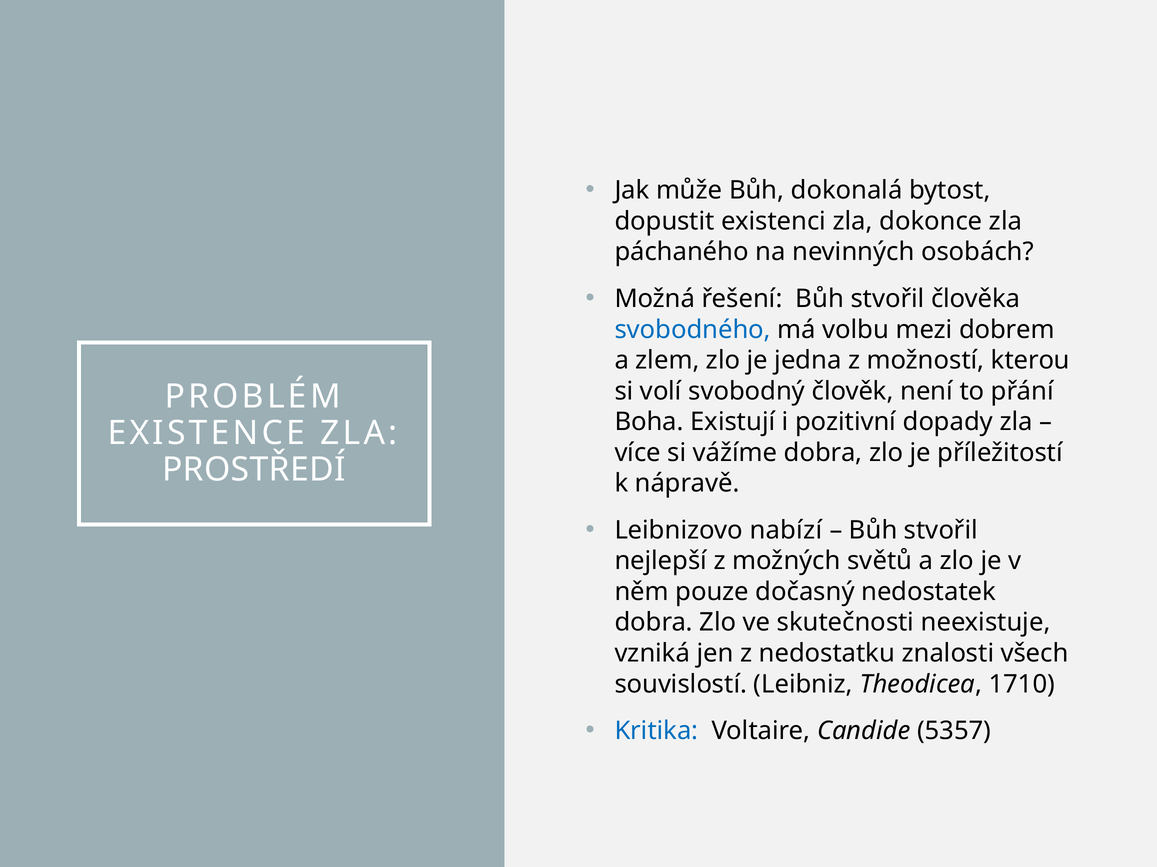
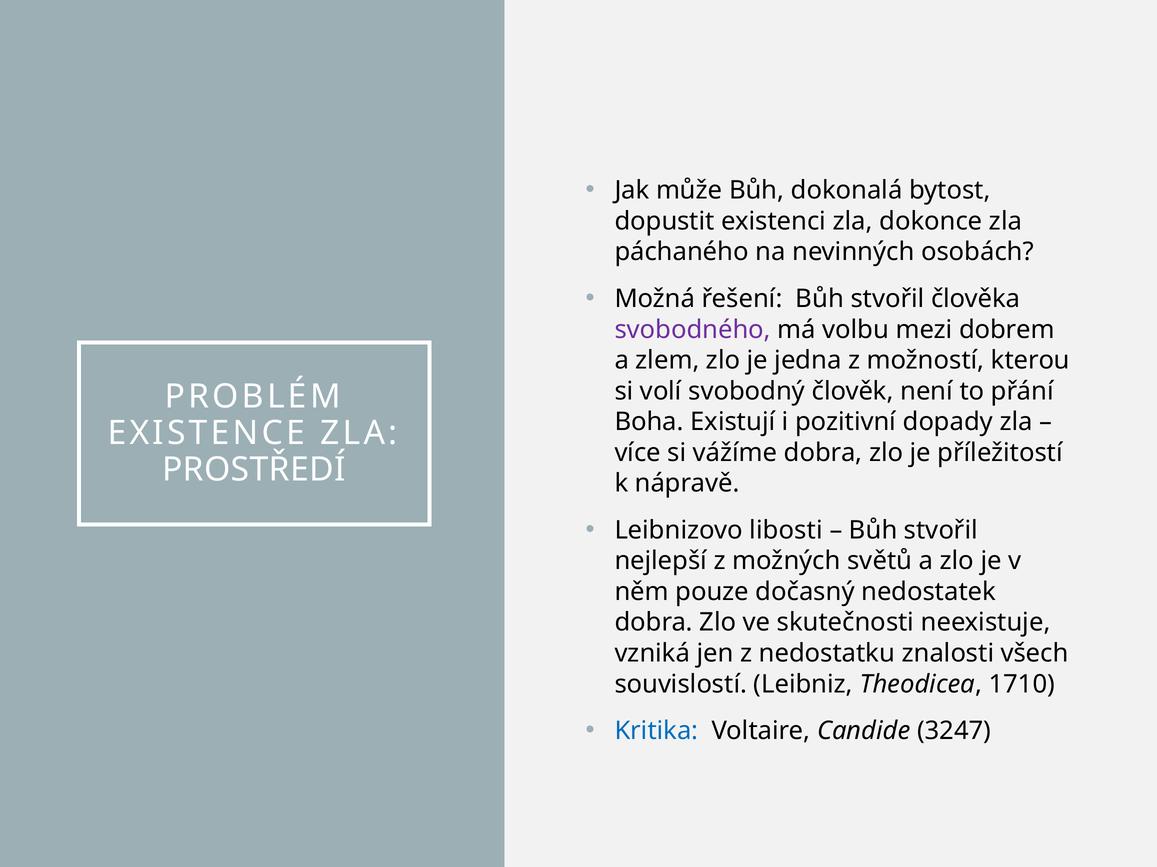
svobodného colour: blue -> purple
nabízí: nabízí -> libosti
5357: 5357 -> 3247
